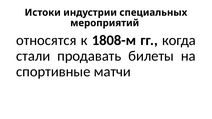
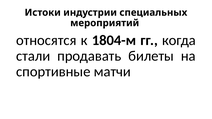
1808-м: 1808-м -> 1804-м
